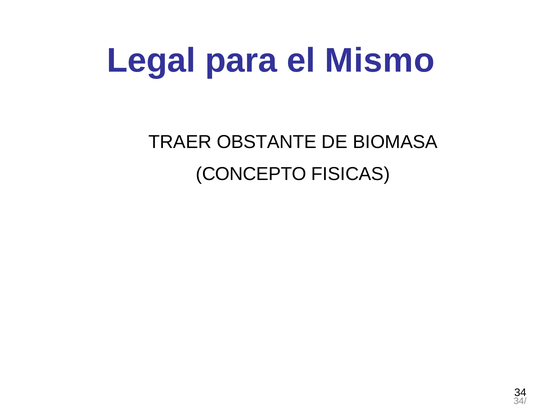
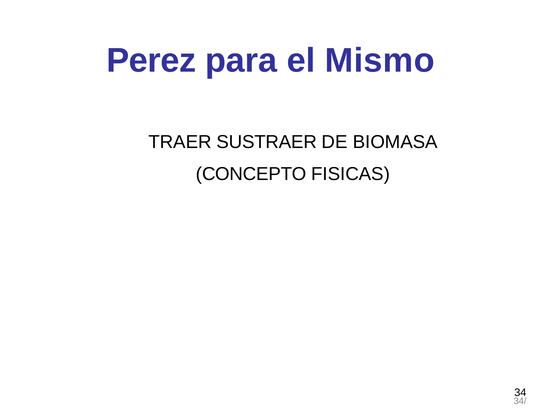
Legal: Legal -> Perez
OBSTANTE: OBSTANTE -> SUSTRAER
